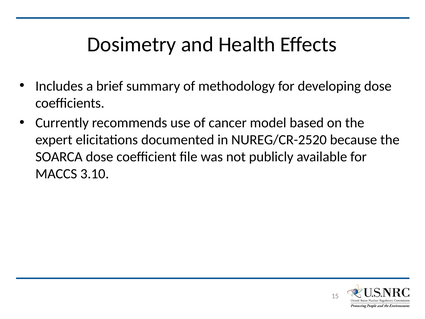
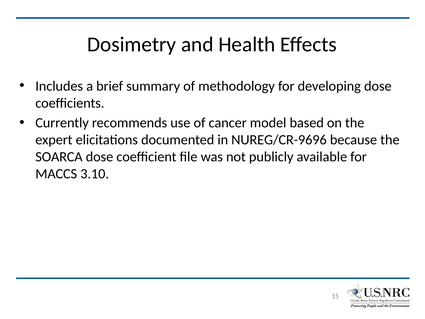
NUREG/CR-2520: NUREG/CR-2520 -> NUREG/CR-9696
